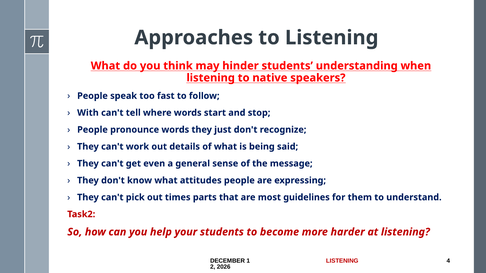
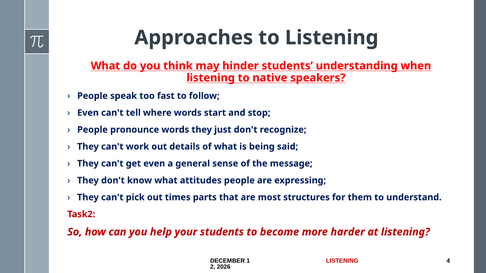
With at (88, 113): With -> Even
guidelines: guidelines -> structures
